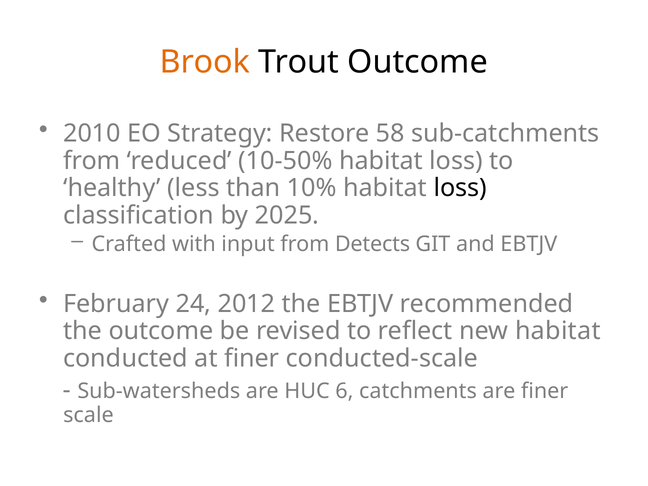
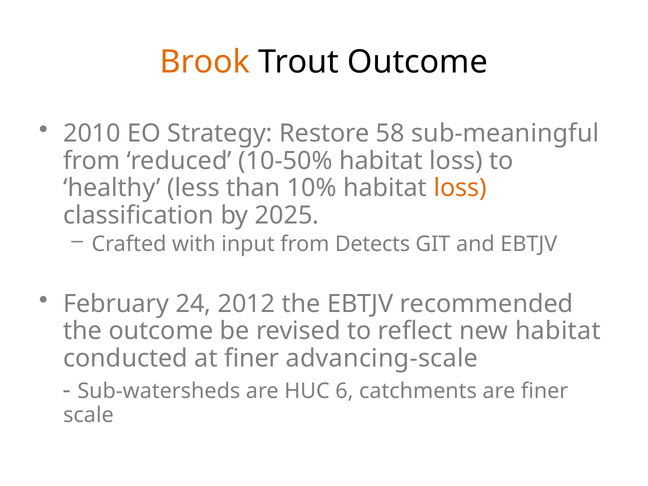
sub-catchments: sub-catchments -> sub-meaningful
loss at (460, 188) colour: black -> orange
conducted-scale: conducted-scale -> advancing-scale
